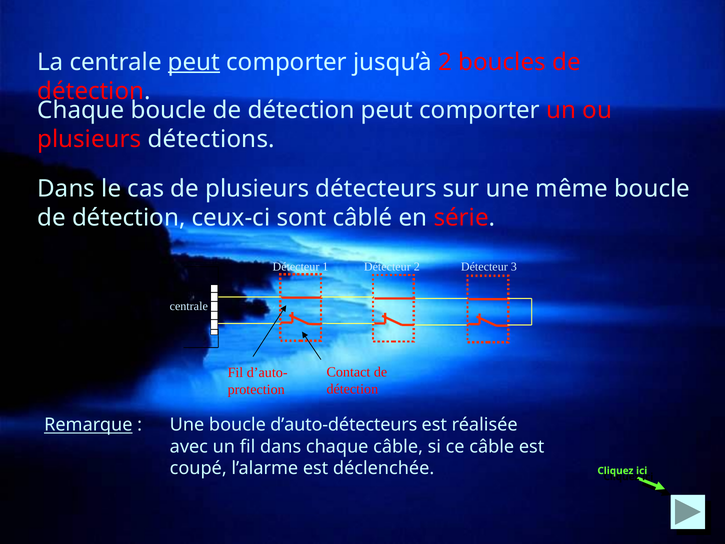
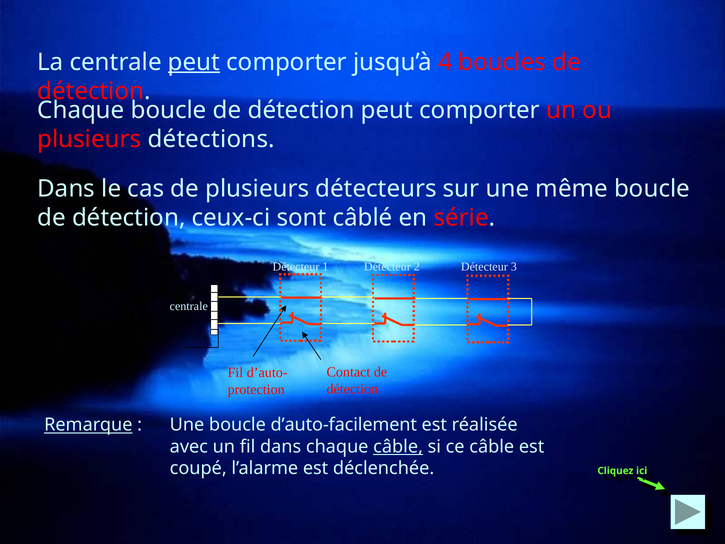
jusqu’à 2: 2 -> 4
d’auto-détecteurs: d’auto-détecteurs -> d’auto-facilement
câble at (398, 446) underline: none -> present
